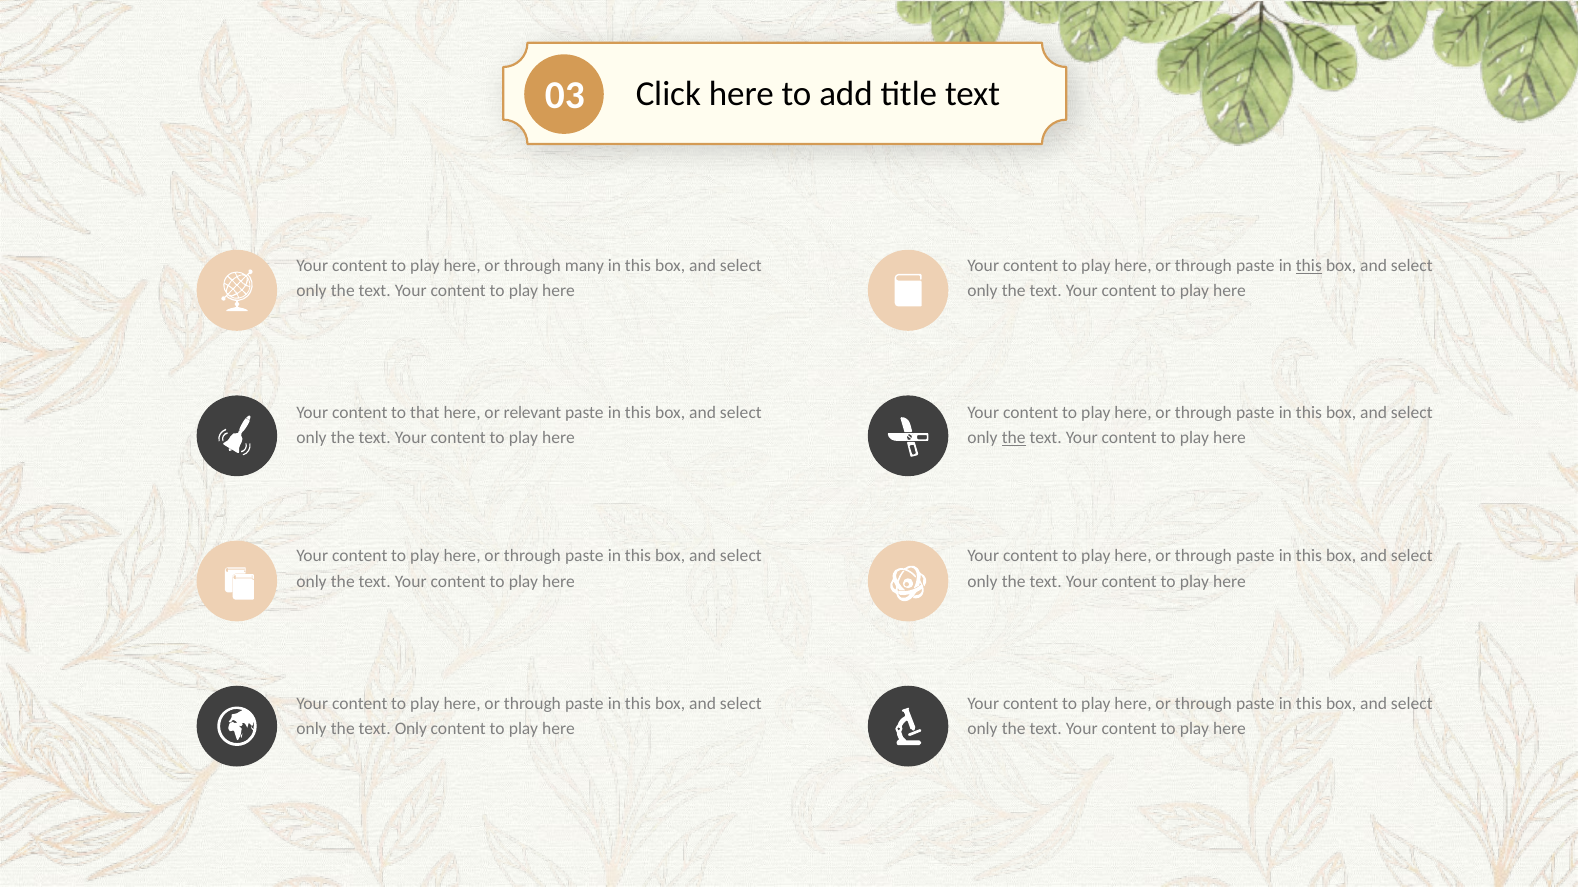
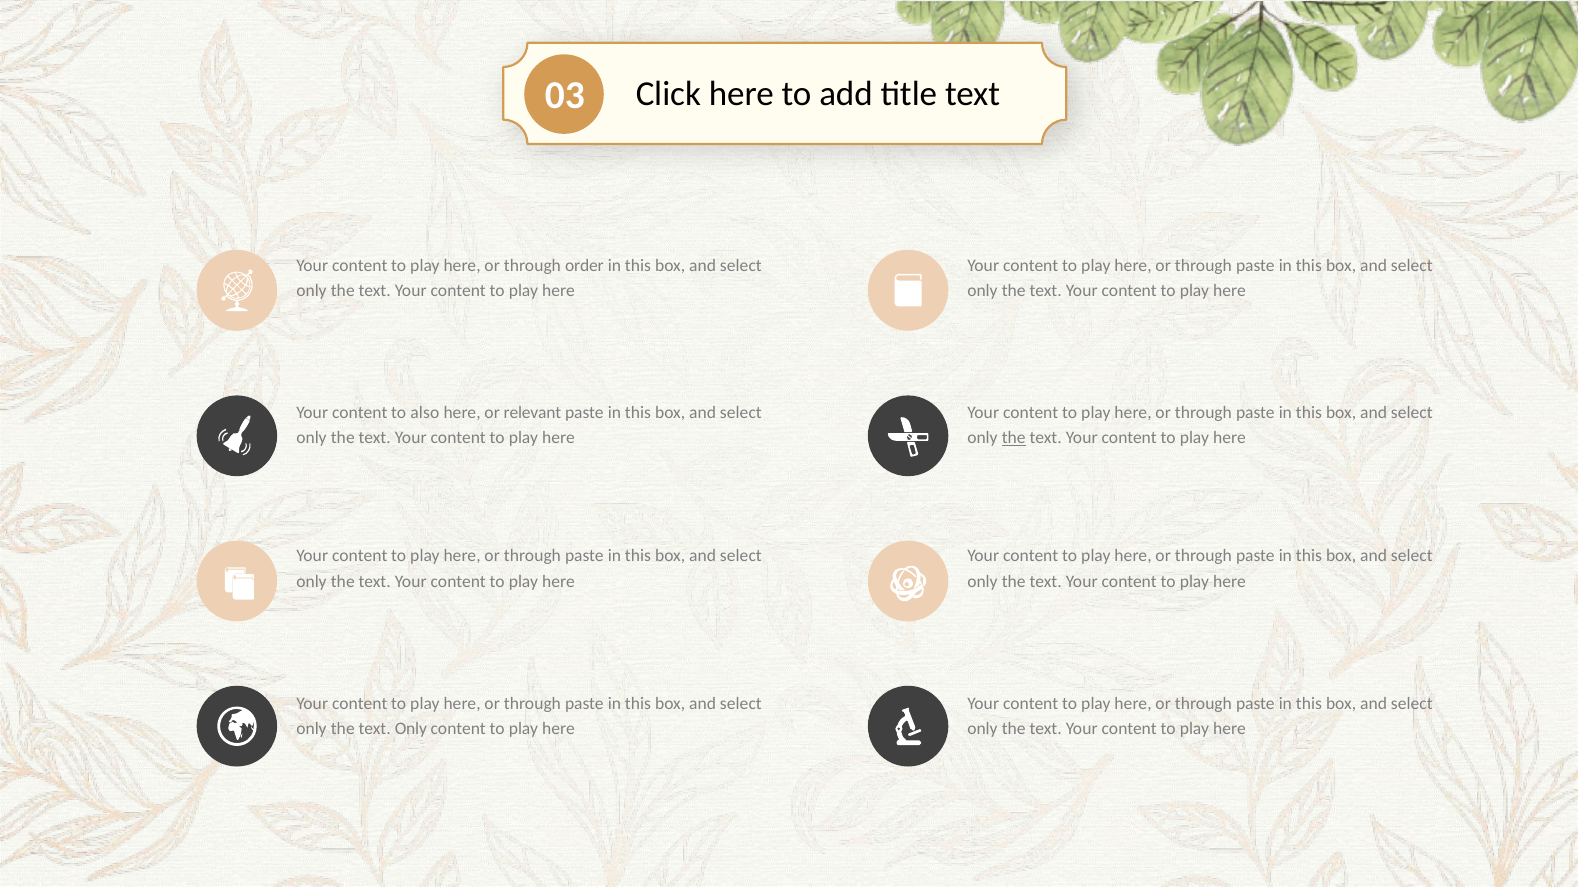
many: many -> order
this at (1309, 266) underline: present -> none
that: that -> also
